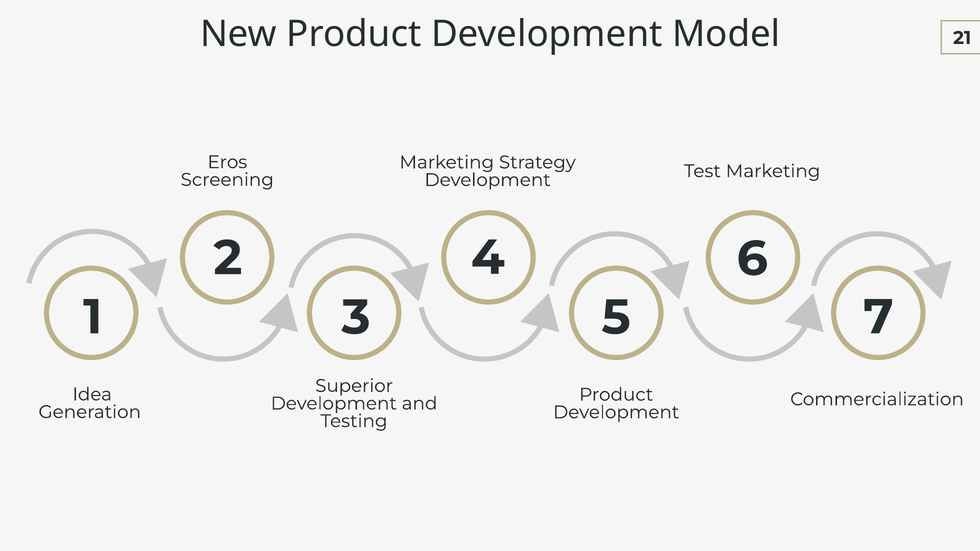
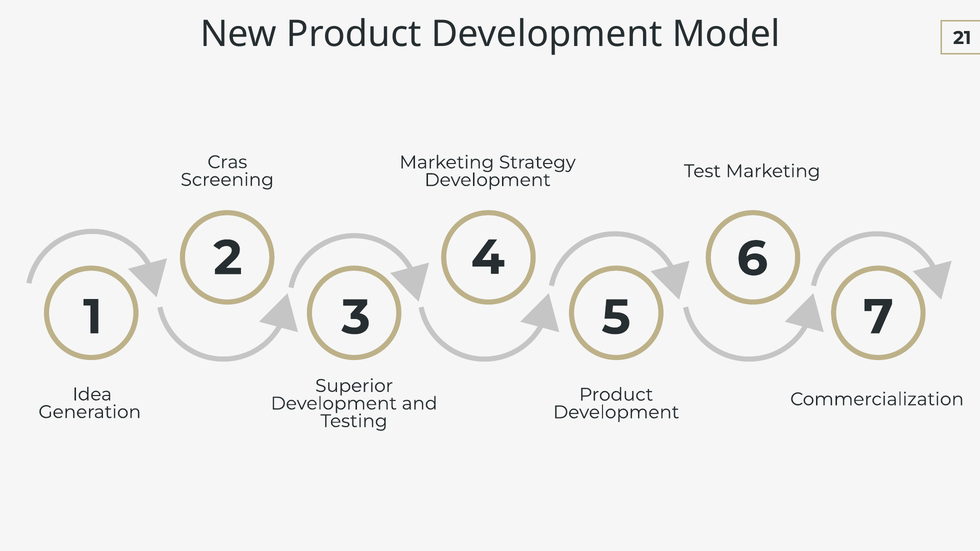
Eros: Eros -> Cras
